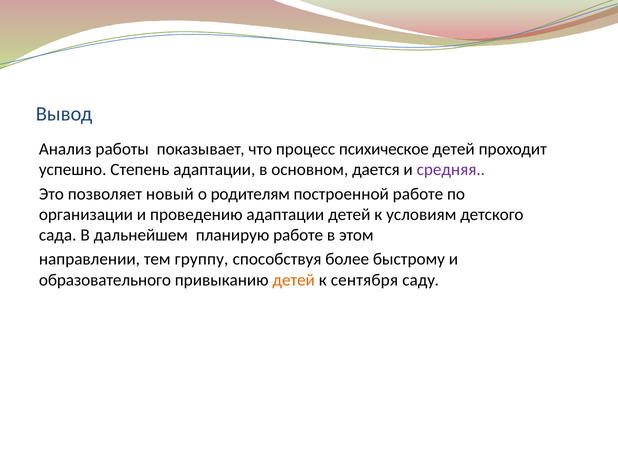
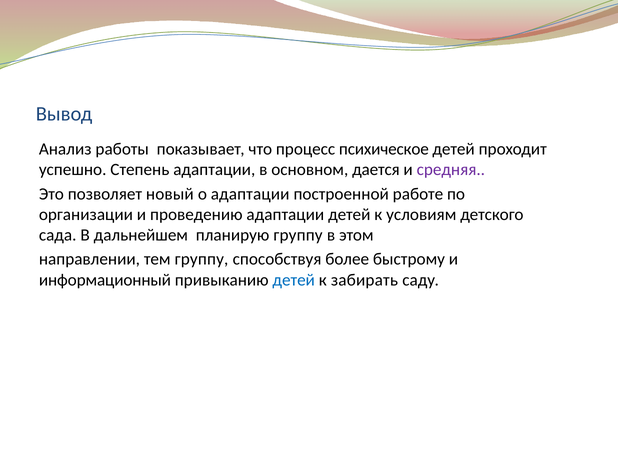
о родителям: родителям -> адаптации
планирую работе: работе -> группу
образовательного: образовательного -> информационный
детей at (294, 280) colour: orange -> blue
сентября: сентября -> забирать
